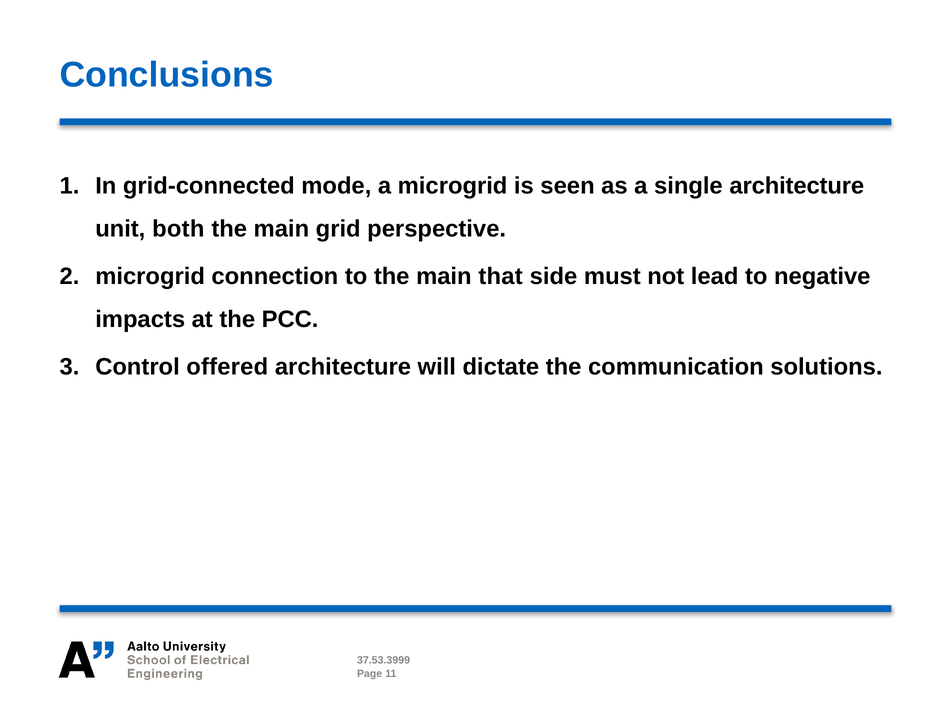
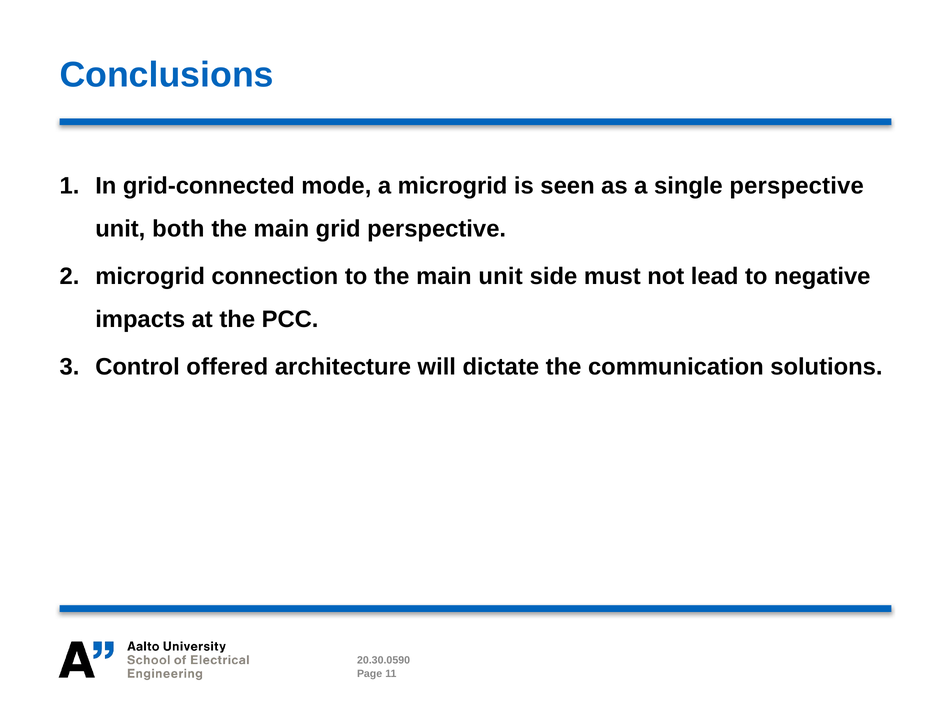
single architecture: architecture -> perspective
main that: that -> unit
37.53.3999: 37.53.3999 -> 20.30.0590
